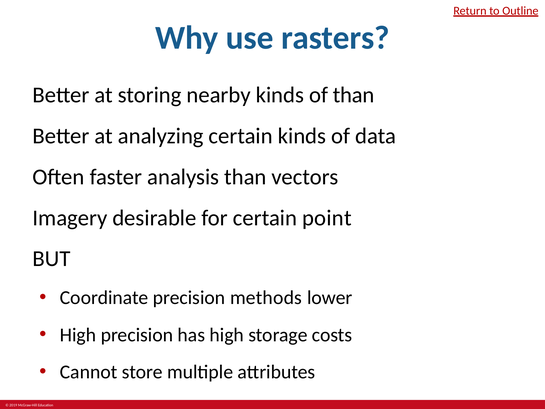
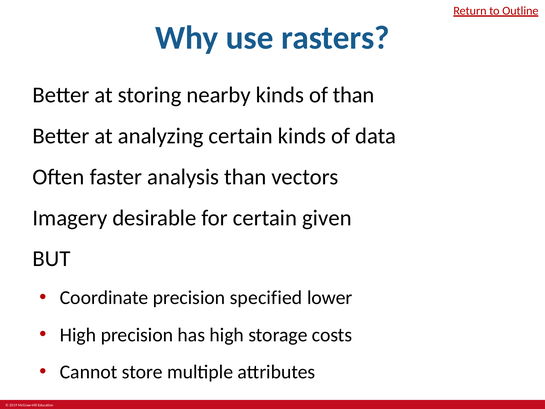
point: point -> given
methods: methods -> specified
